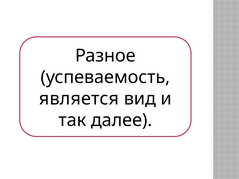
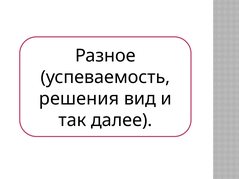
является: является -> решения
